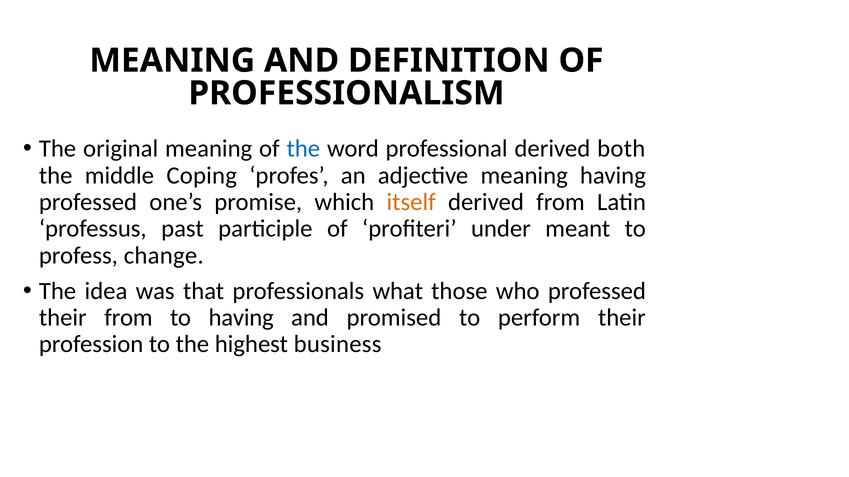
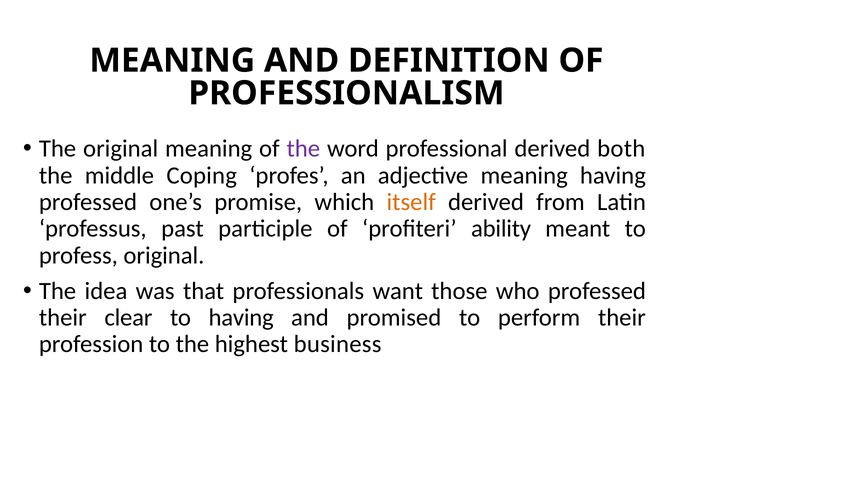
the at (303, 149) colour: blue -> purple
under: under -> ability
profess change: change -> original
what: what -> want
their from: from -> clear
